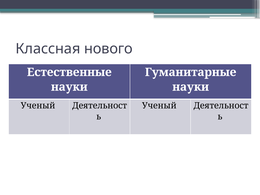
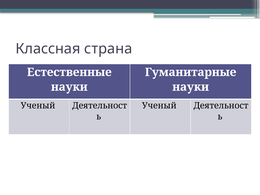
нового: нового -> страна
